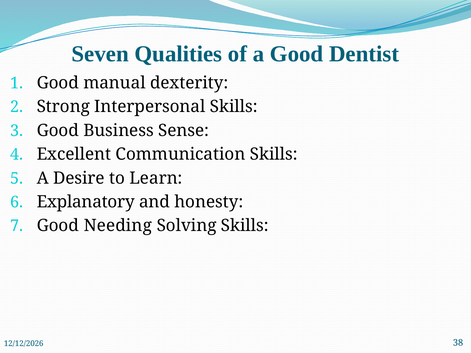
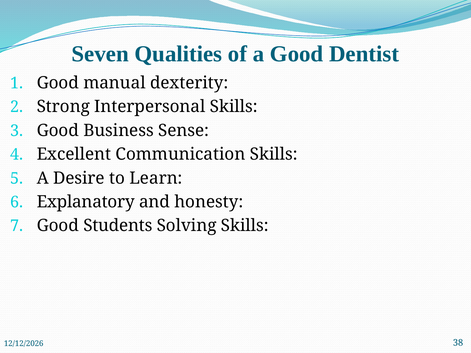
Needing: Needing -> Students
